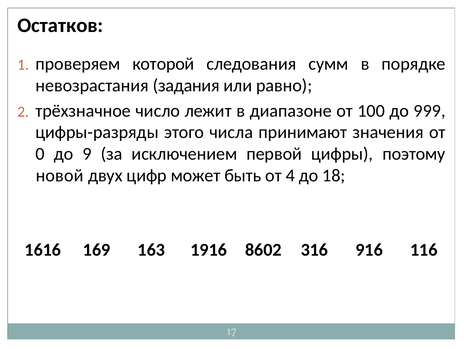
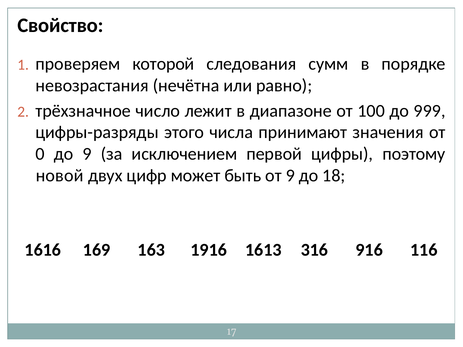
Остатков: Остатков -> Свойство
задания: задания -> нечётна
от 4: 4 -> 9
8602: 8602 -> 1613
